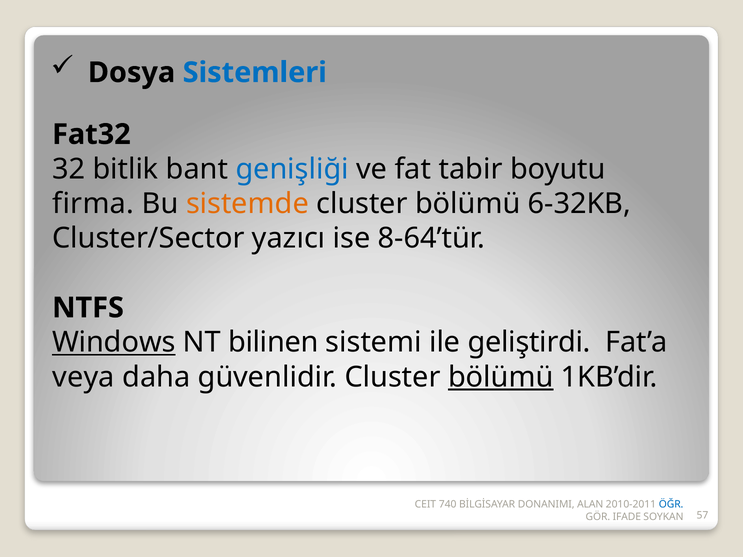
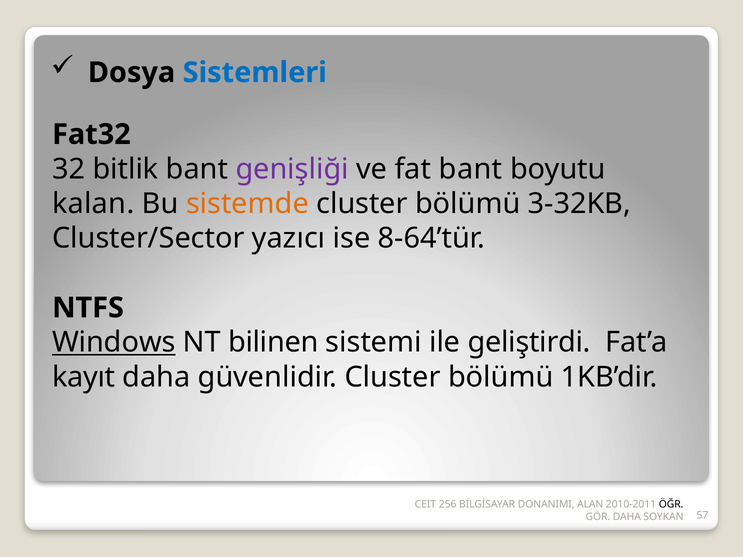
genişliği colour: blue -> purple
fat tabir: tabir -> bant
firma: firma -> kalan
6-32KB: 6-32KB -> 3-32KB
veya: veya -> kayıt
bölümü at (501, 377) underline: present -> none
740: 740 -> 256
ÖĞR colour: blue -> black
GÖR IFADE: IFADE -> DAHA
